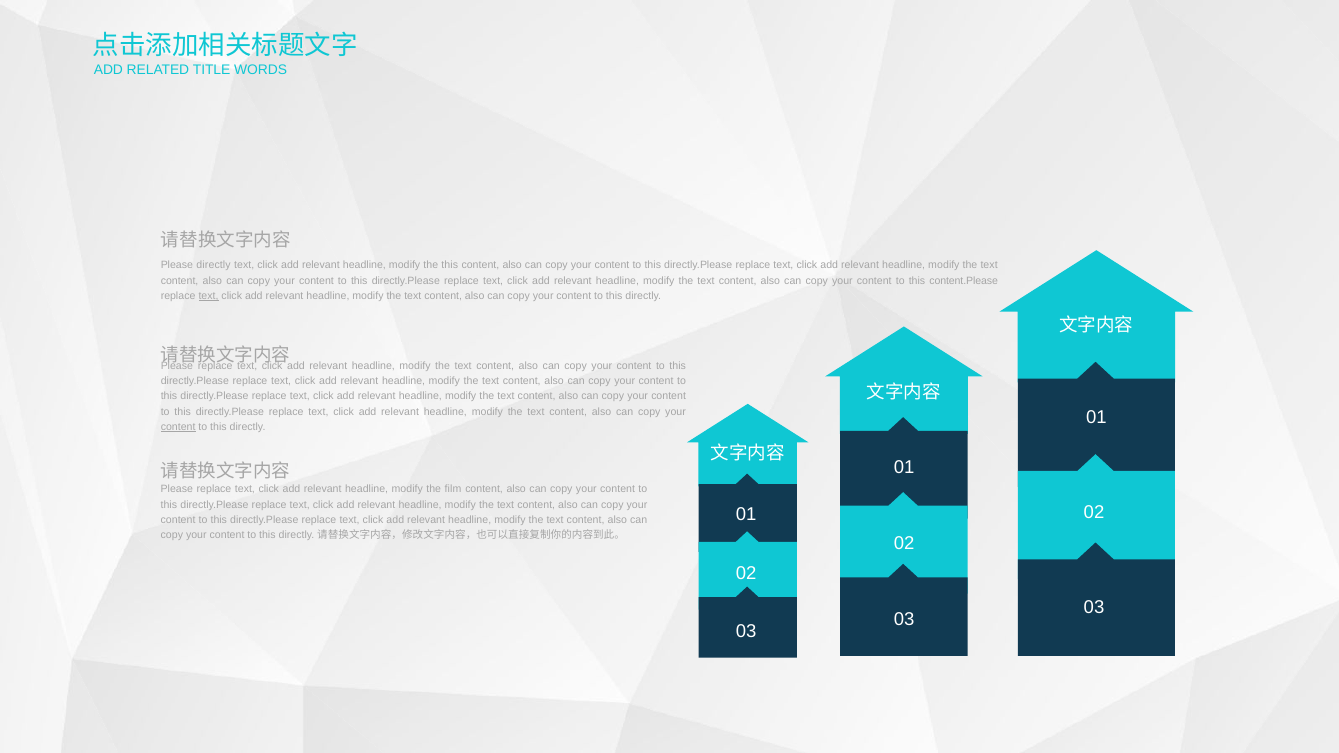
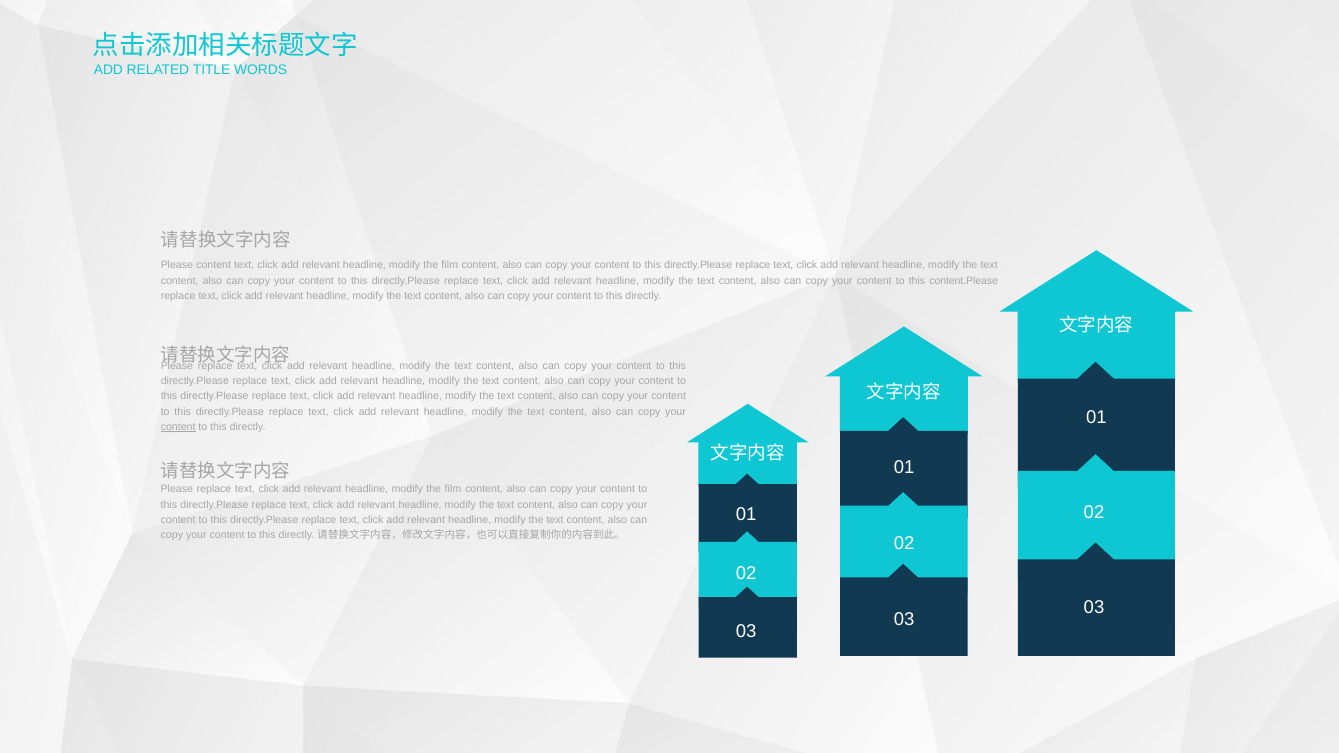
Please directly: directly -> content
this at (450, 266): this -> film
text at (209, 296) underline: present -> none
